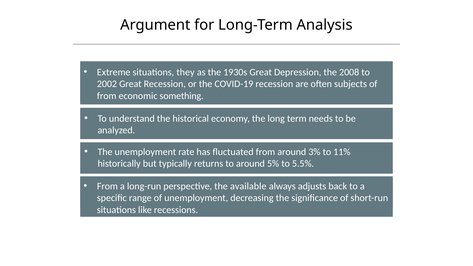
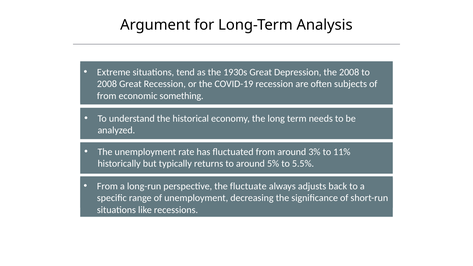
they: they -> tend
2002 at (107, 84): 2002 -> 2008
available: available -> fluctuate
